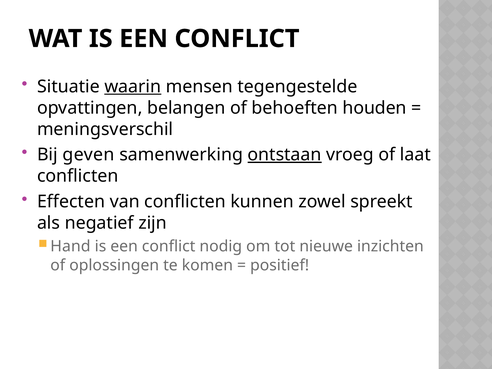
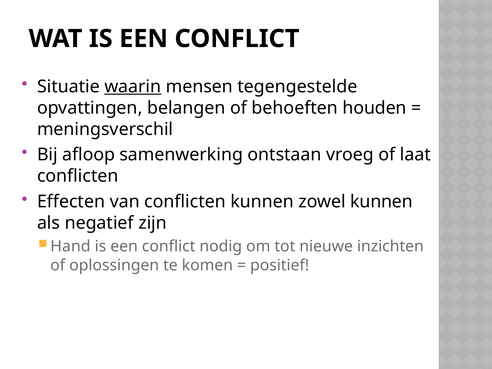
geven: geven -> afloop
ontstaan underline: present -> none
zowel spreekt: spreekt -> kunnen
